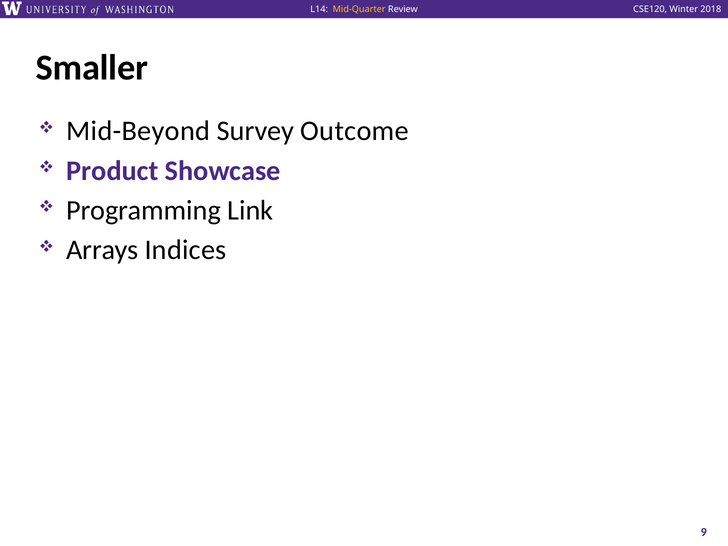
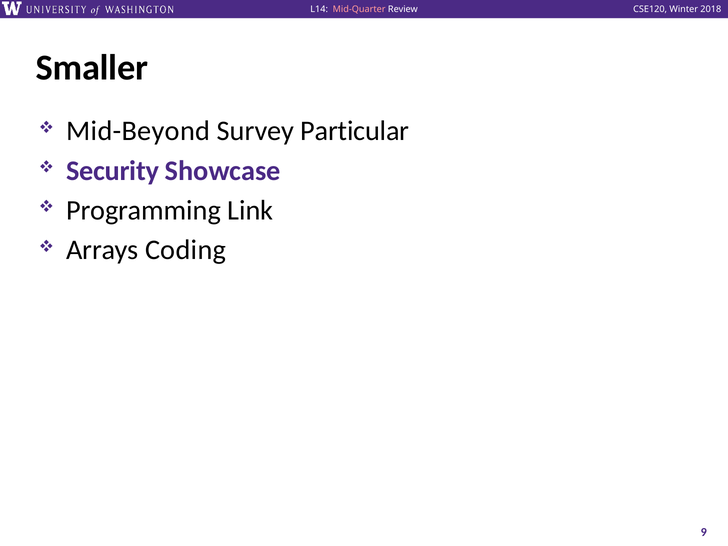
Mid-Quarter colour: yellow -> pink
Outcome: Outcome -> Particular
Product: Product -> Security
Indices: Indices -> Coding
